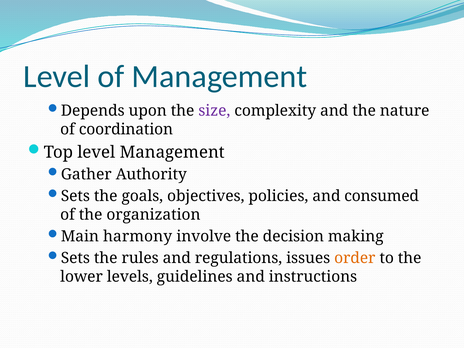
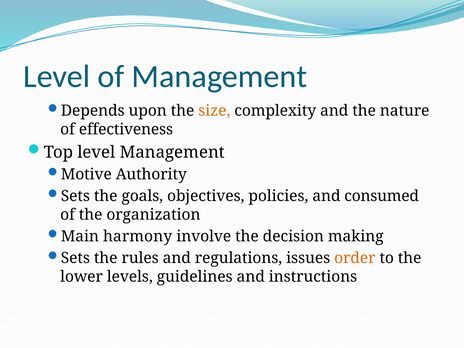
size colour: purple -> orange
coordination: coordination -> effectiveness
Gather: Gather -> Motive
